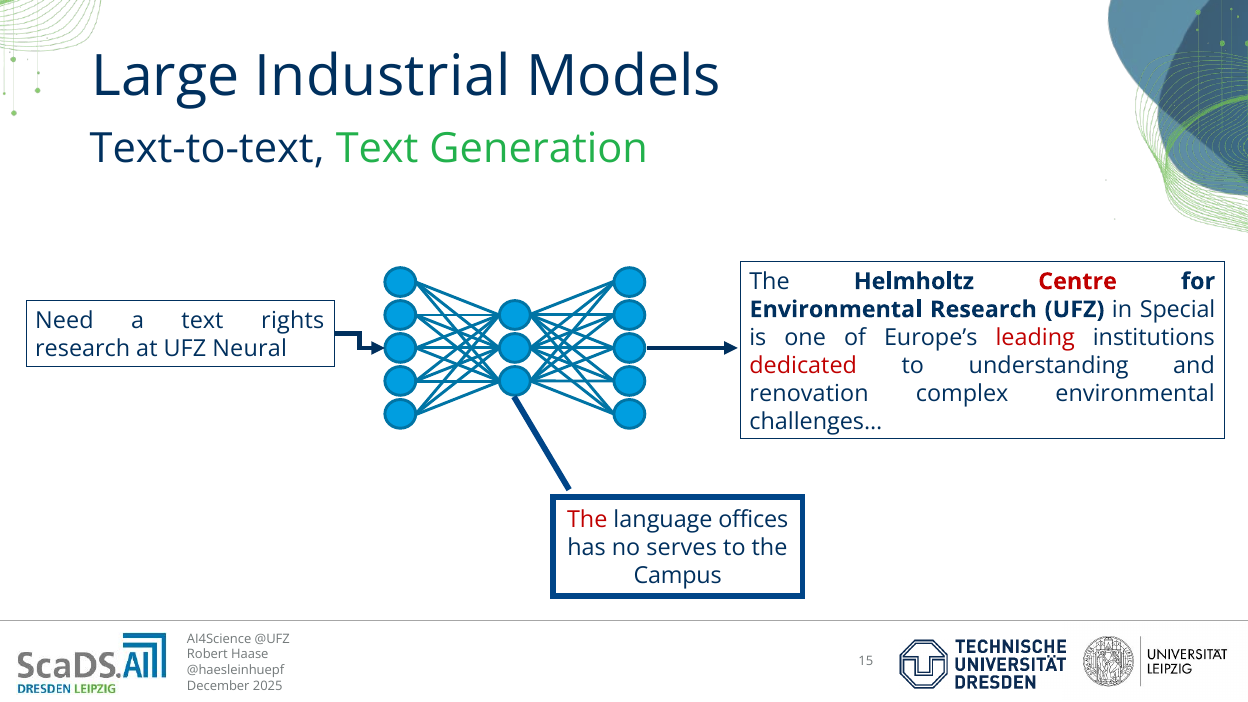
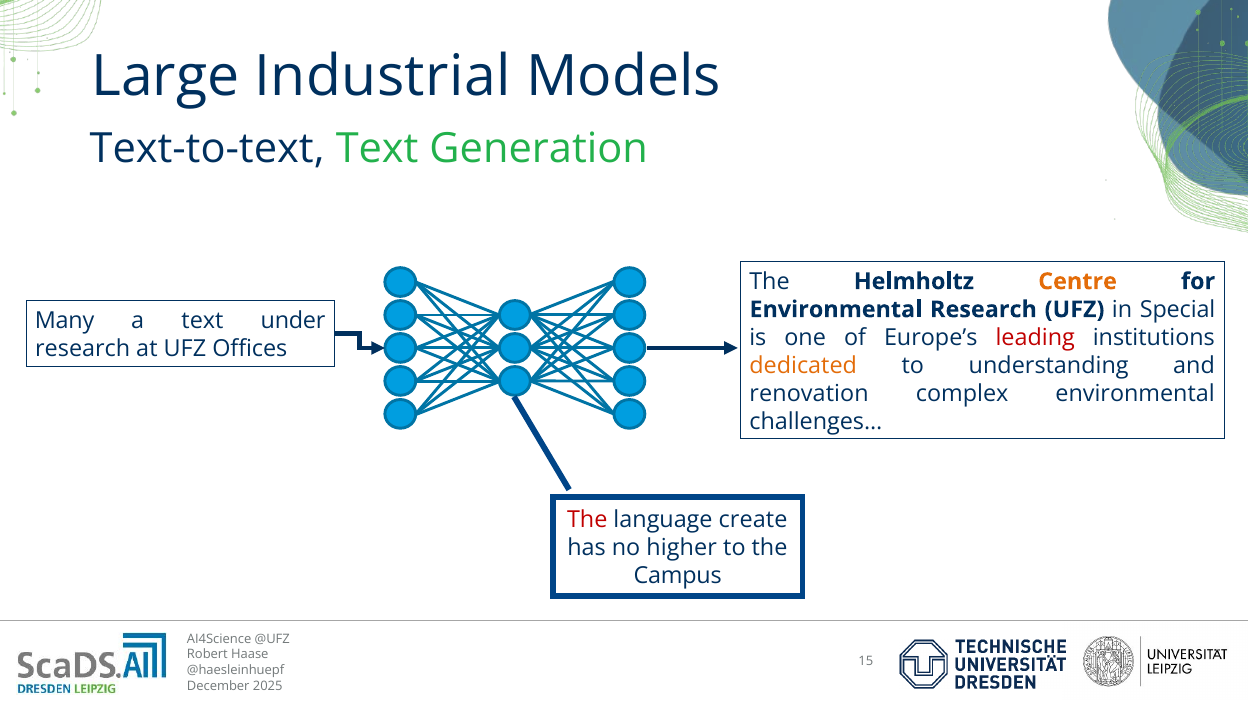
Centre colour: red -> orange
Need: Need -> Many
rights: rights -> under
Neural: Neural -> Offices
dedicated colour: red -> orange
offices: offices -> create
serves: serves -> higher
